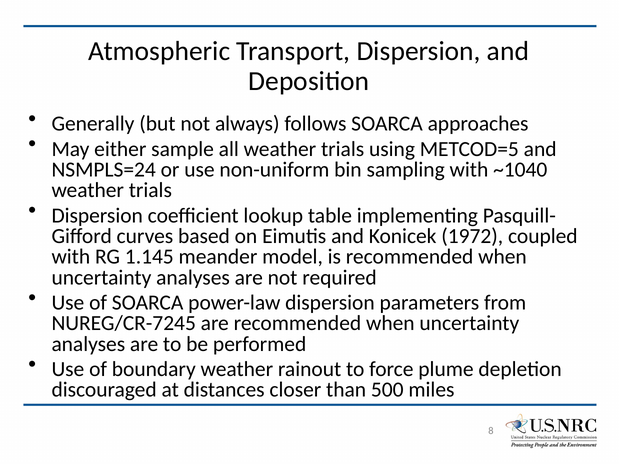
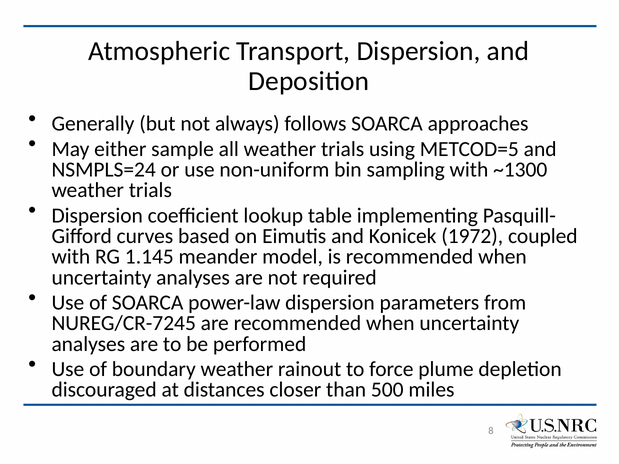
~1040: ~1040 -> ~1300
